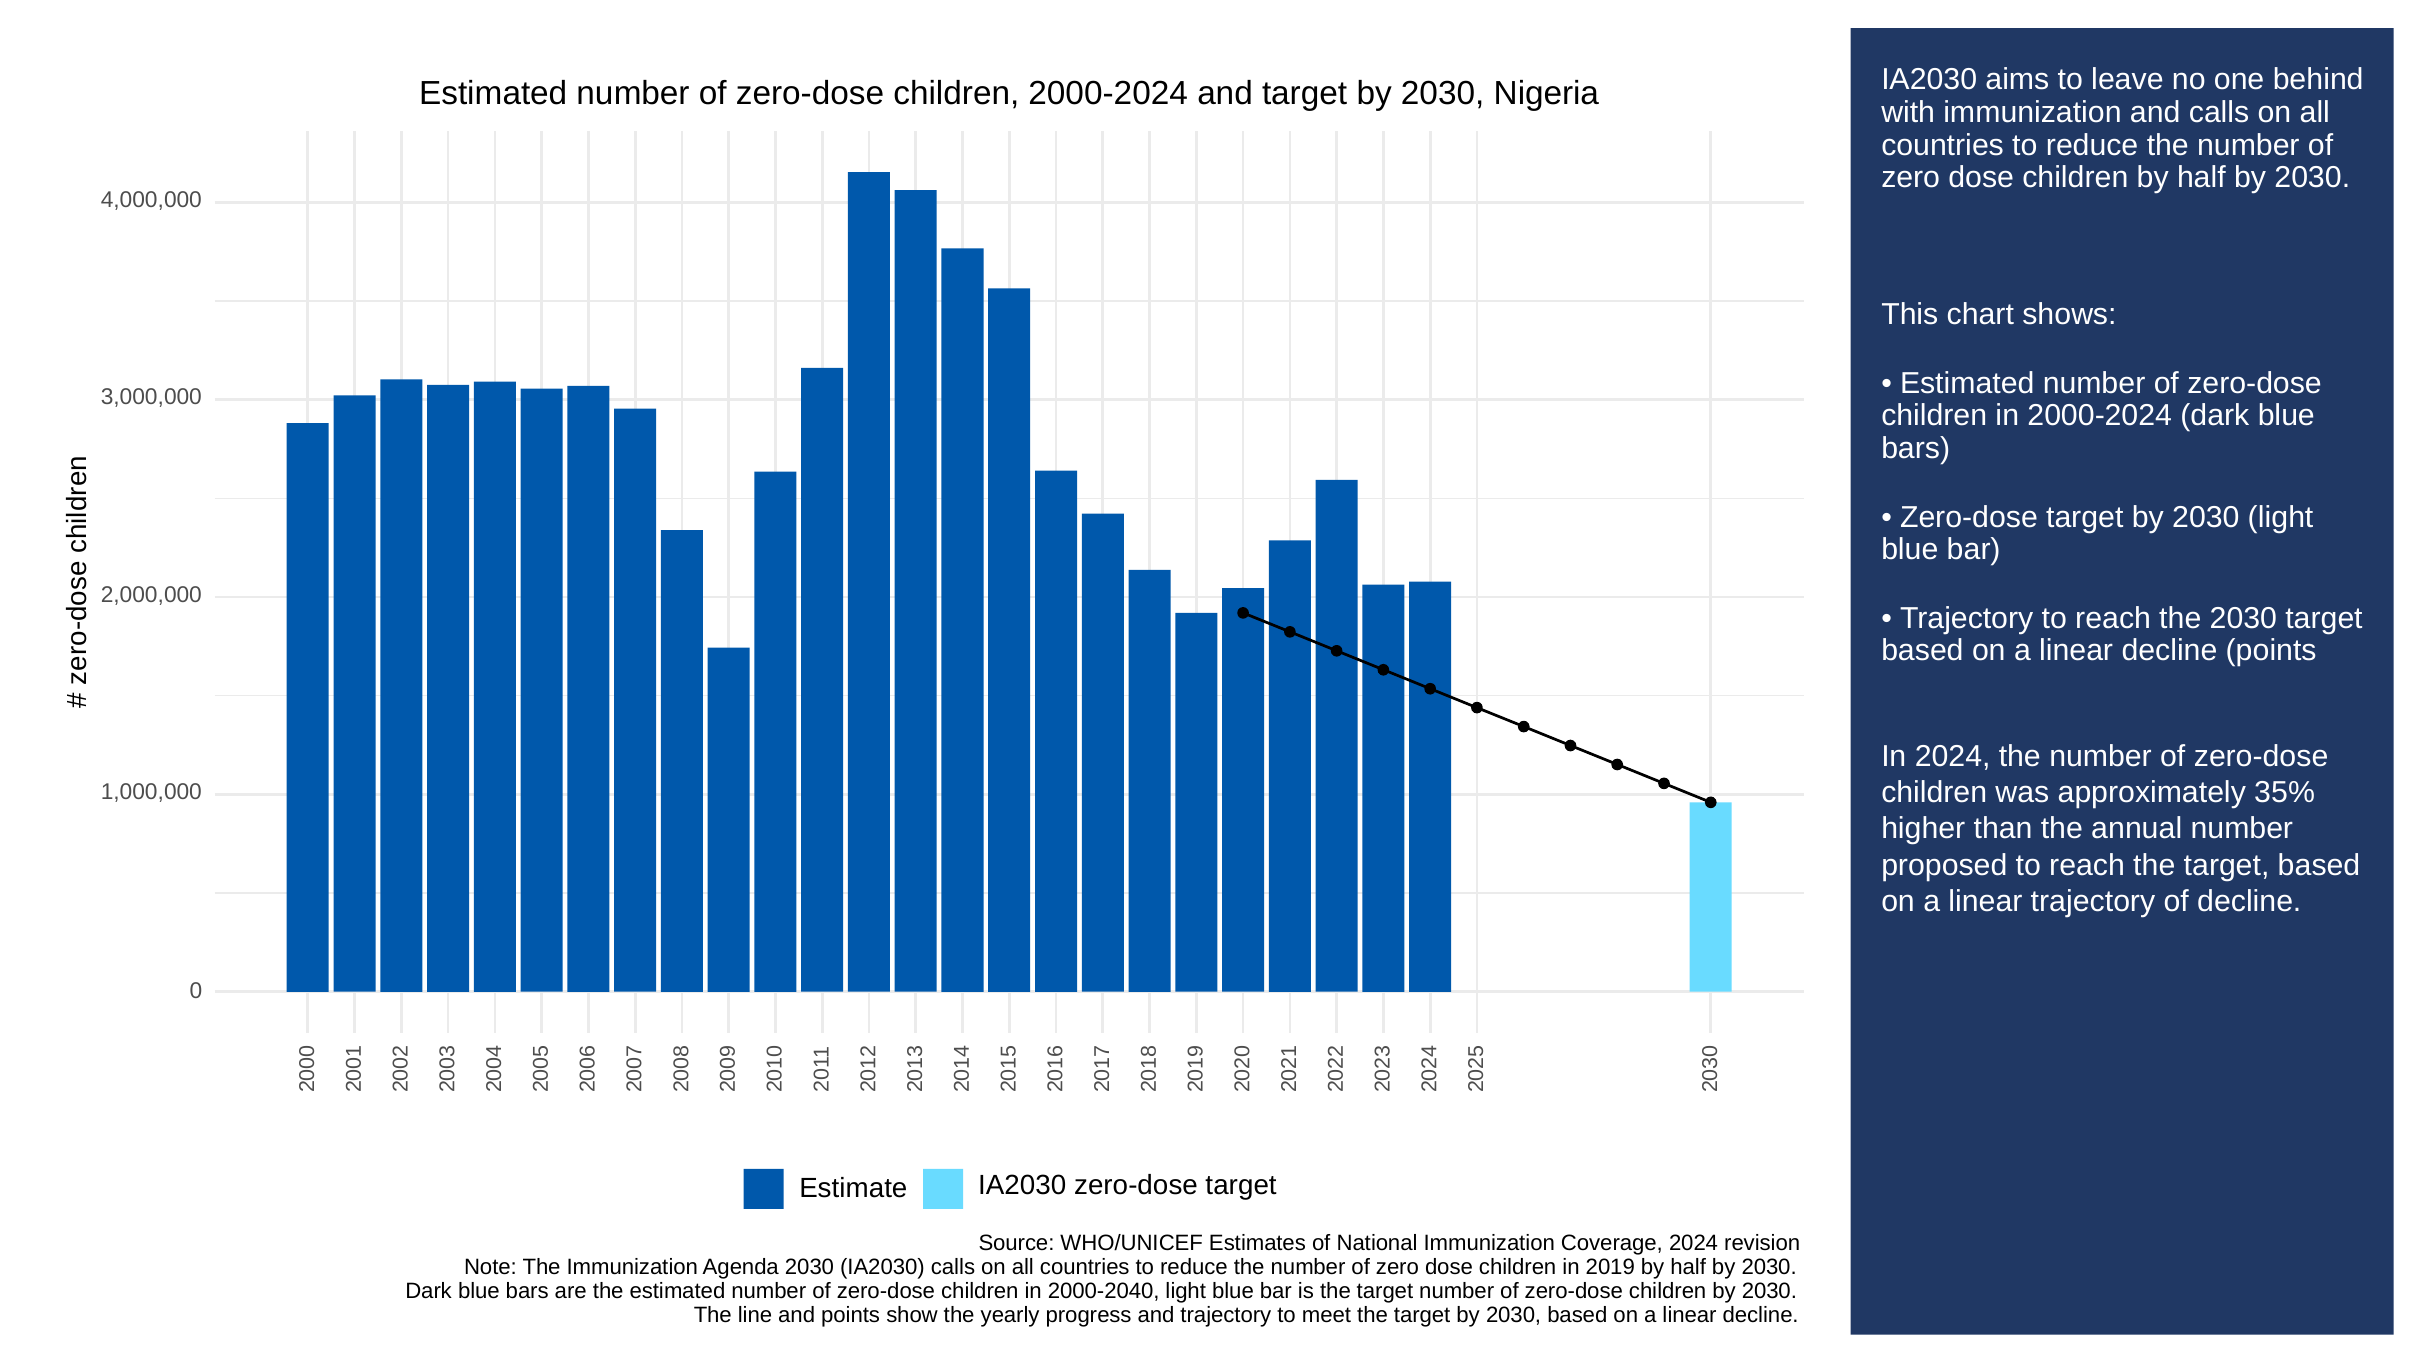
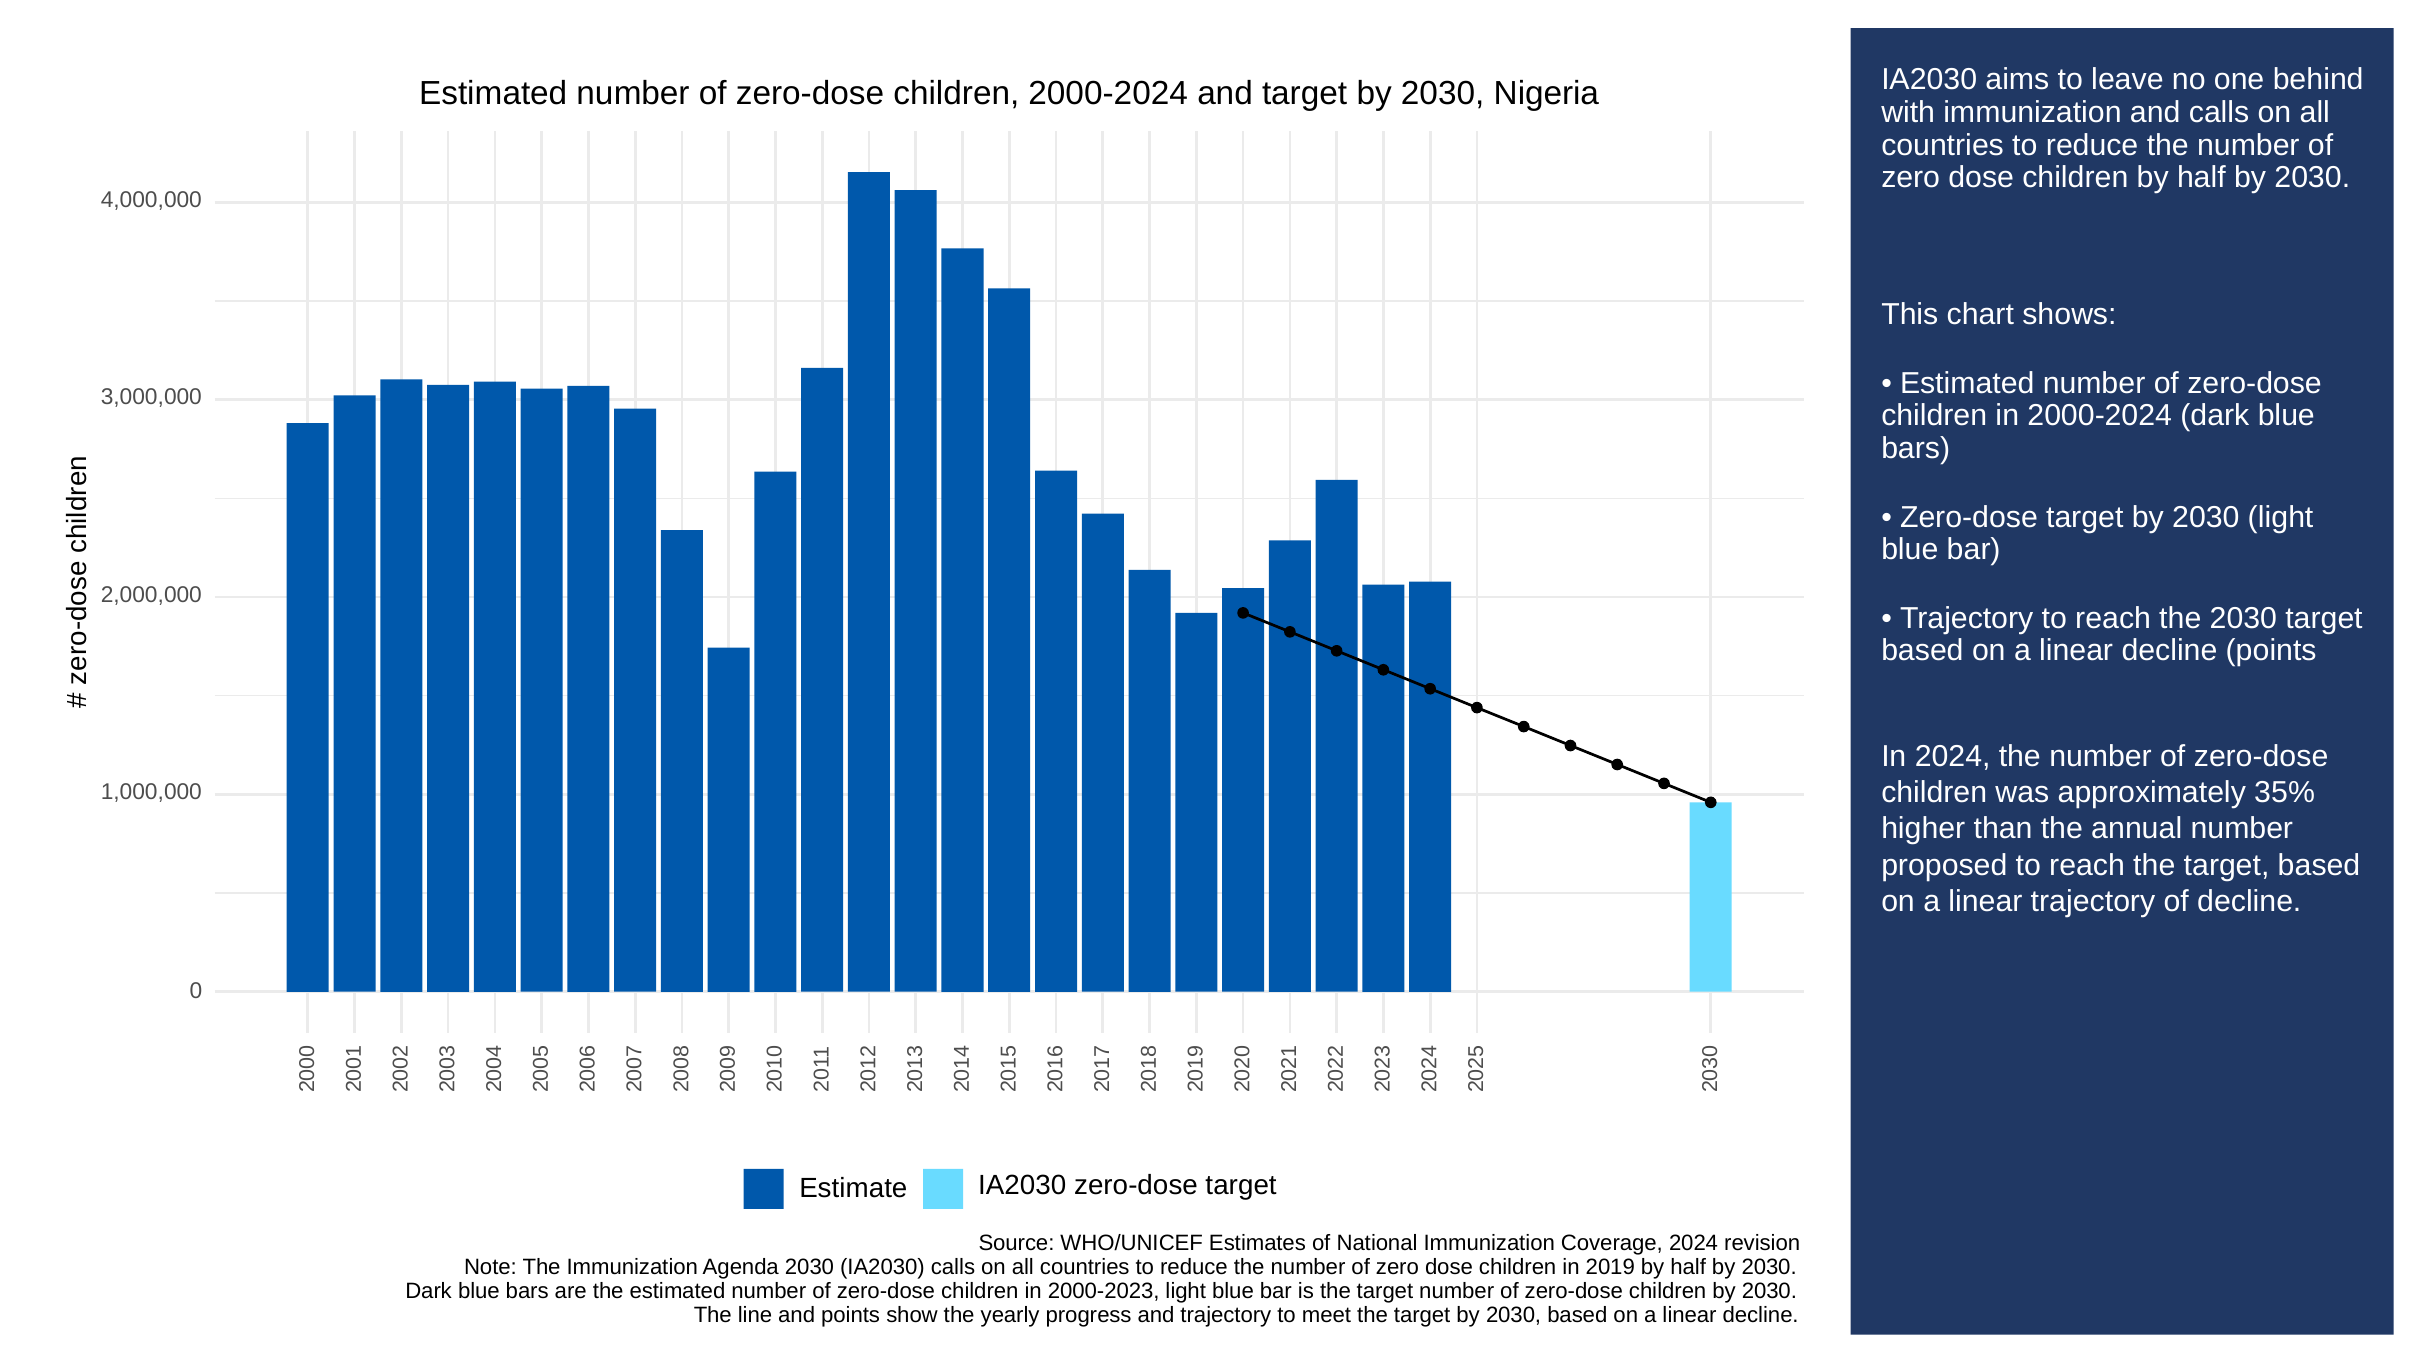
2000-2040: 2000-2040 -> 2000-2023
